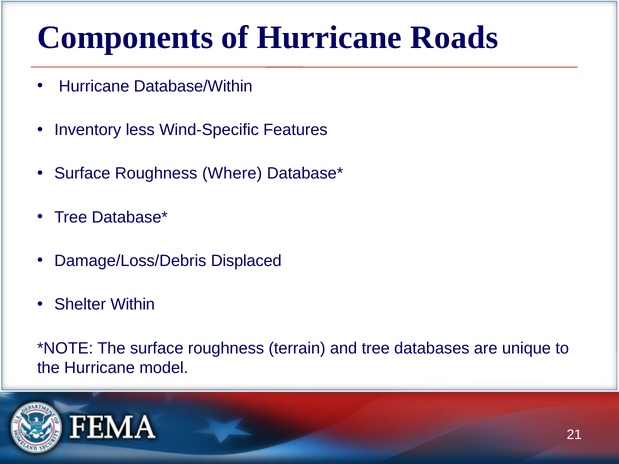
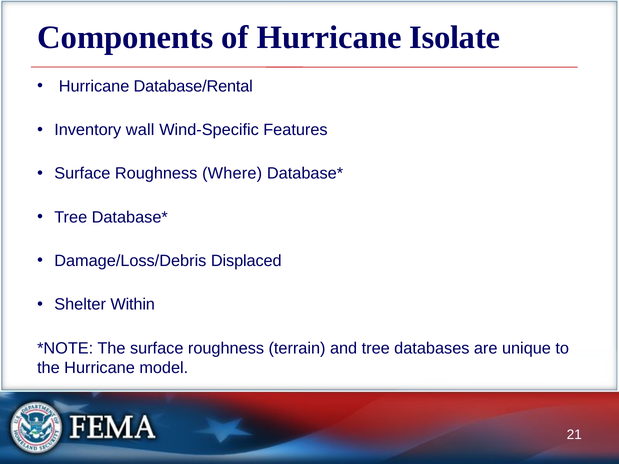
Roads: Roads -> Isolate
Database/Within: Database/Within -> Database/Rental
less: less -> wall
